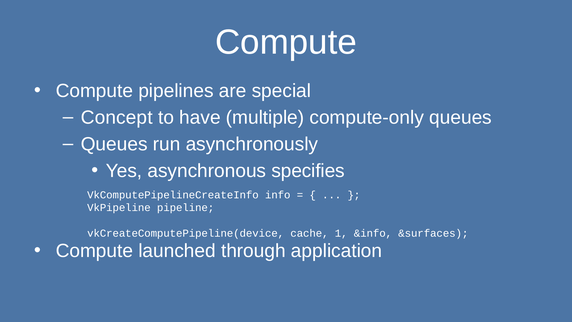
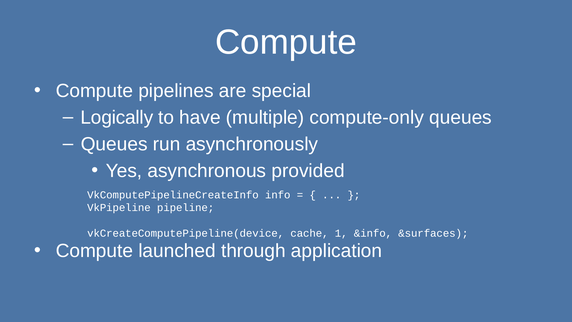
Concept: Concept -> Logically
specifies: specifies -> provided
